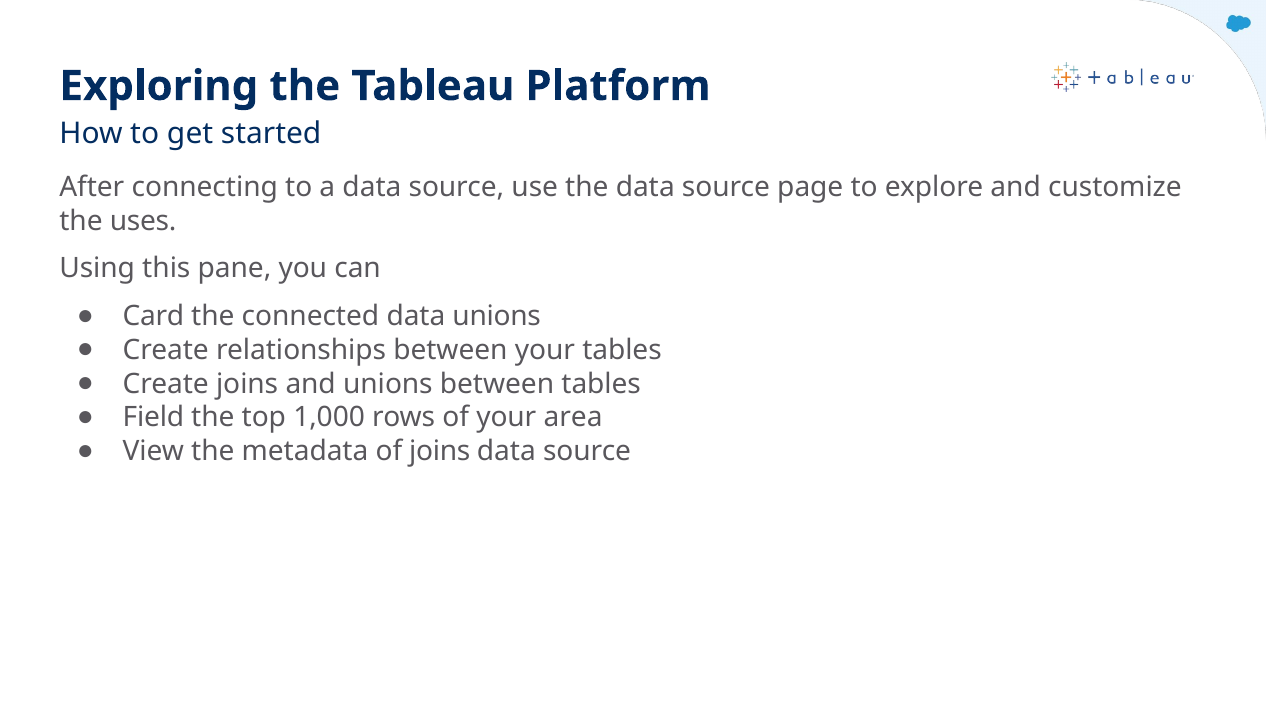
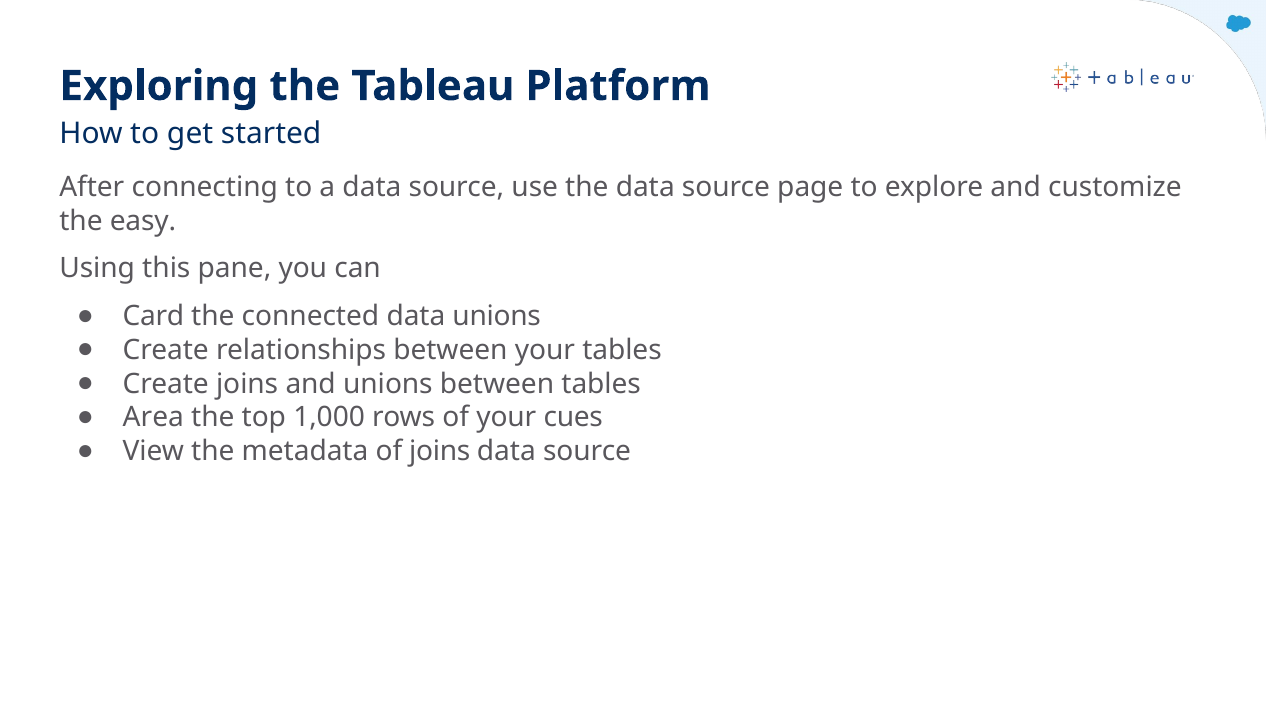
uses: uses -> easy
Field: Field -> Area
area: area -> cues
